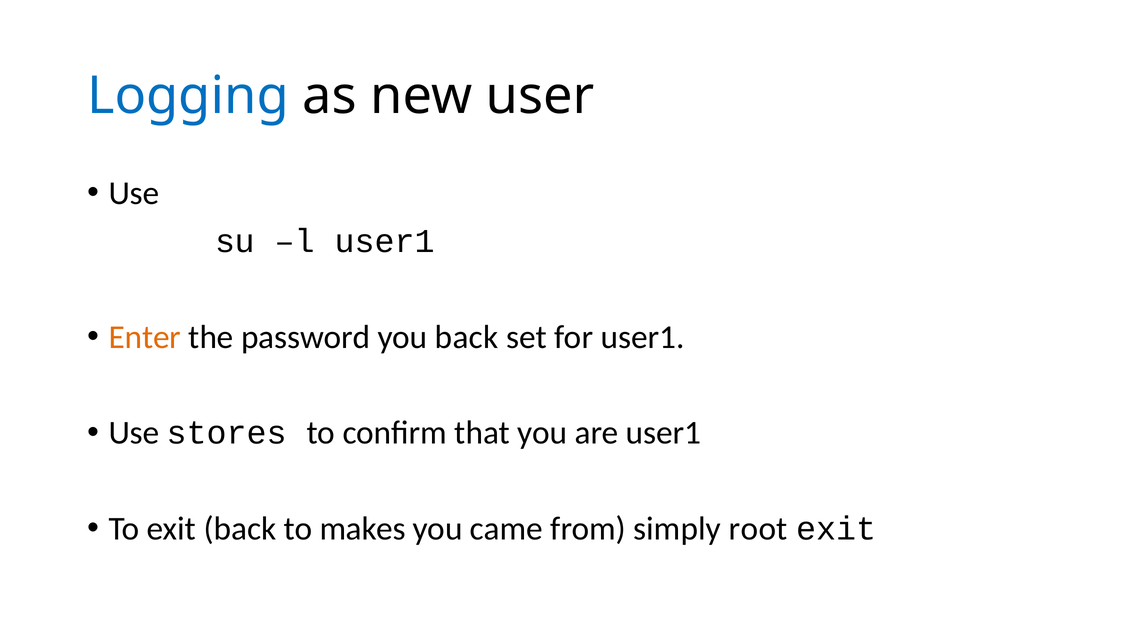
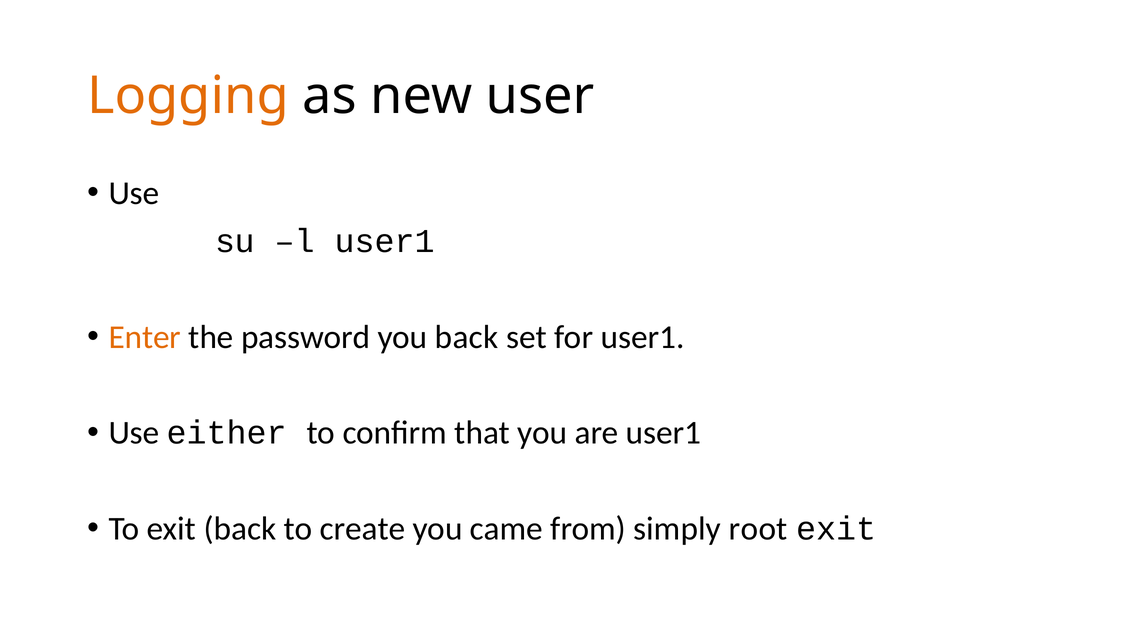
Logging colour: blue -> orange
stores: stores -> either
makes: makes -> create
